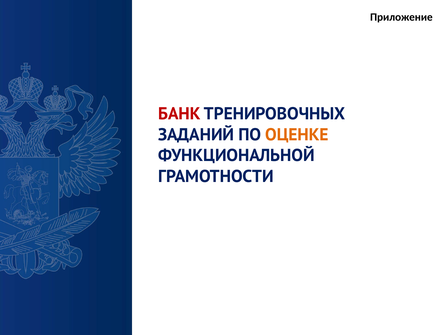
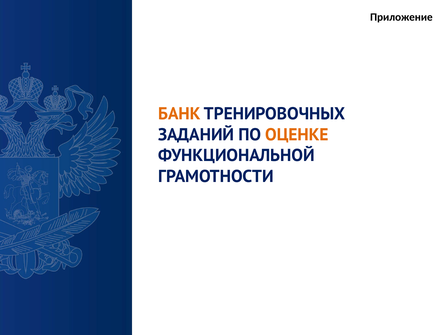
БАНК colour: red -> orange
